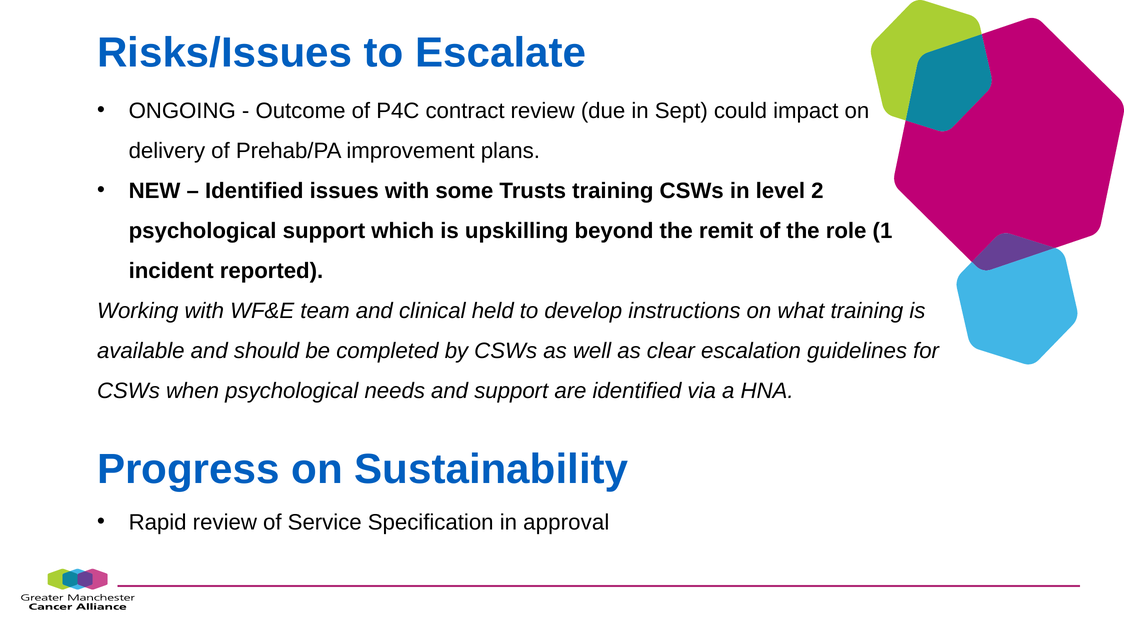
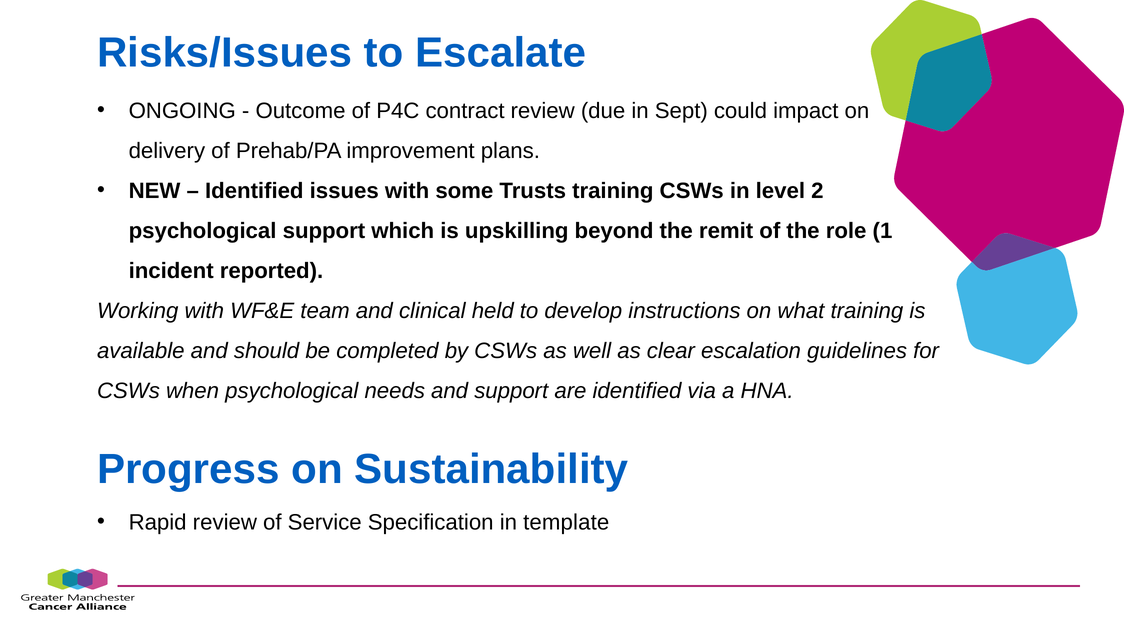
approval: approval -> template
